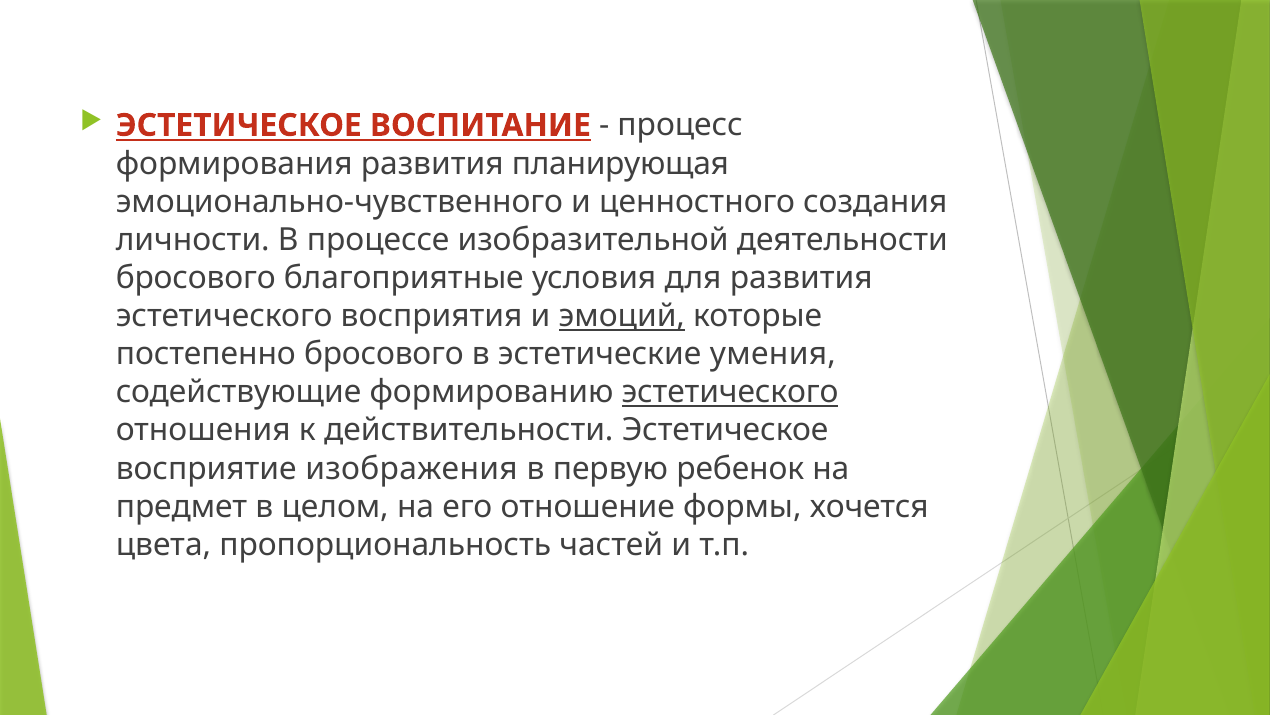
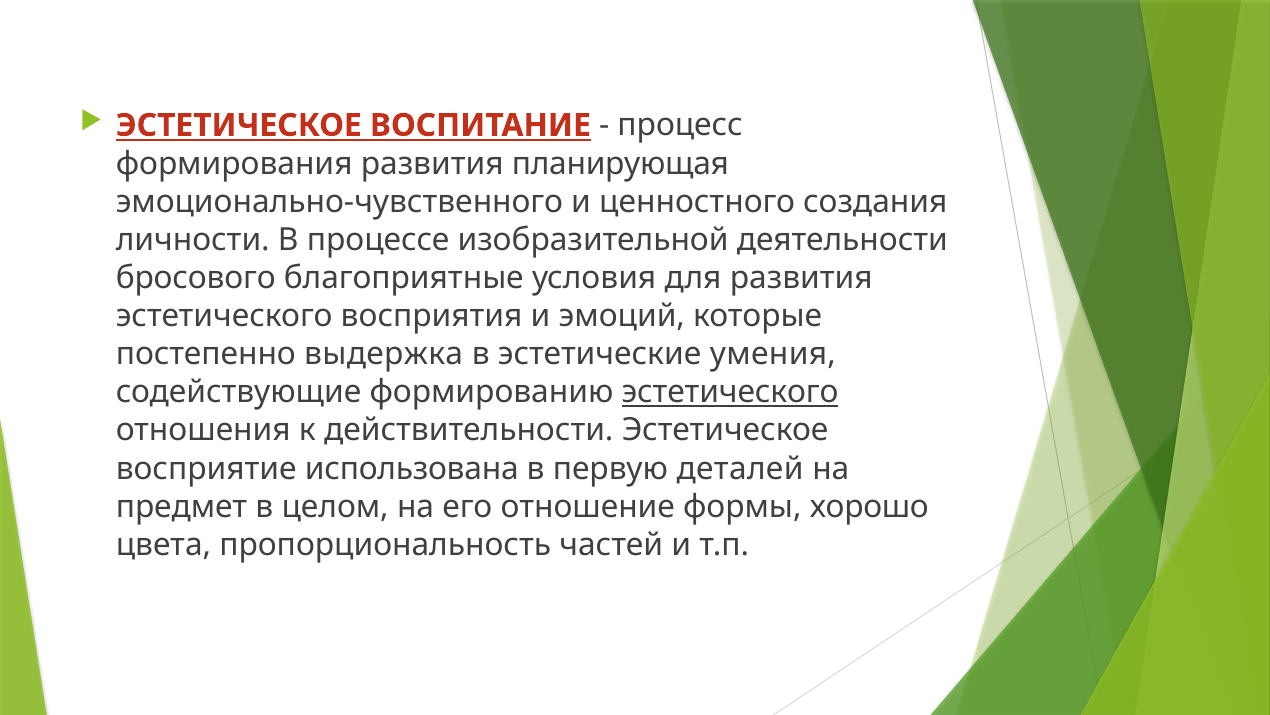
эмоций underline: present -> none
постепенно бросового: бросового -> выдержка
изображения: изображения -> использована
ребенок: ребенок -> деталей
хочется: хочется -> хорошо
